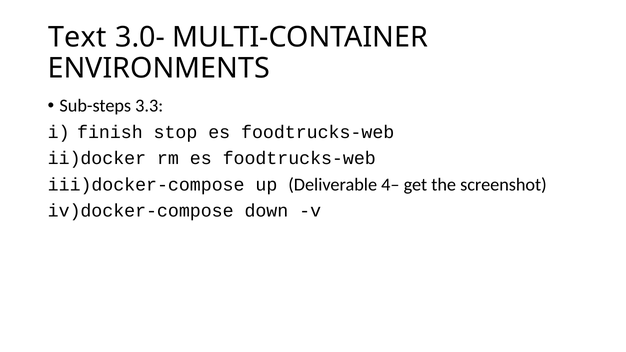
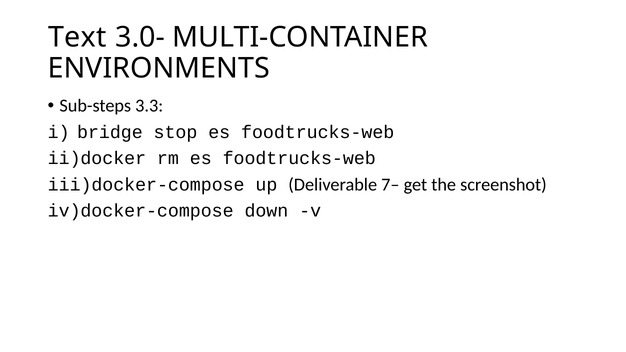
finish: finish -> bridge
4–: 4– -> 7–
